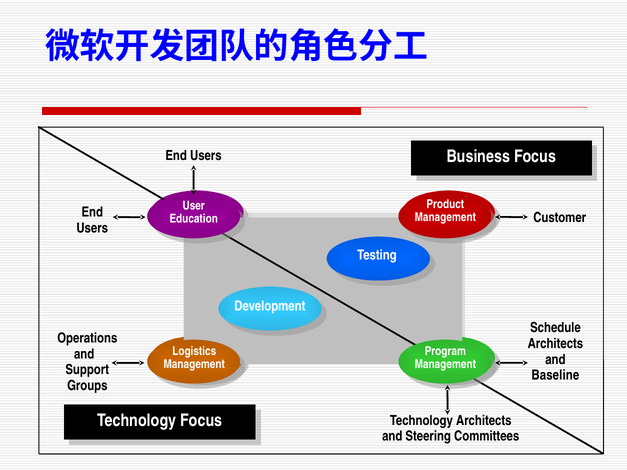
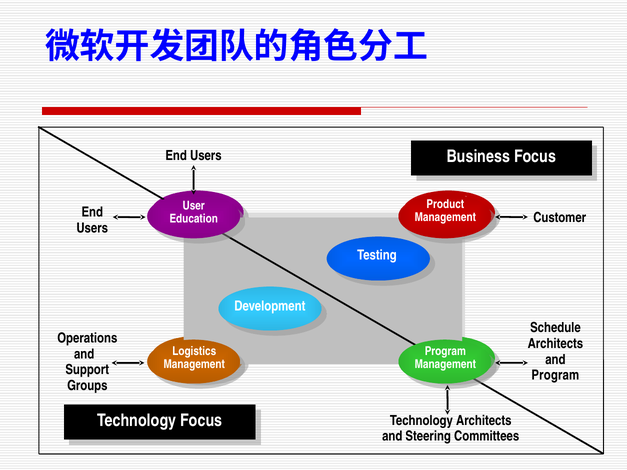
Baseline at (555, 375): Baseline -> Program
